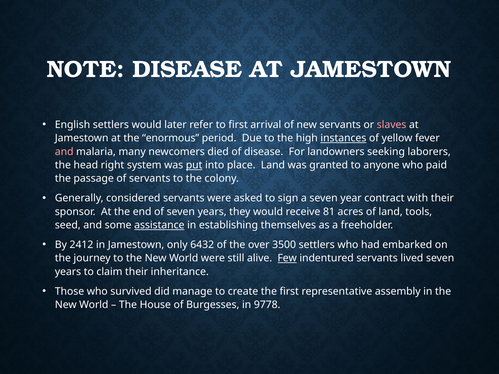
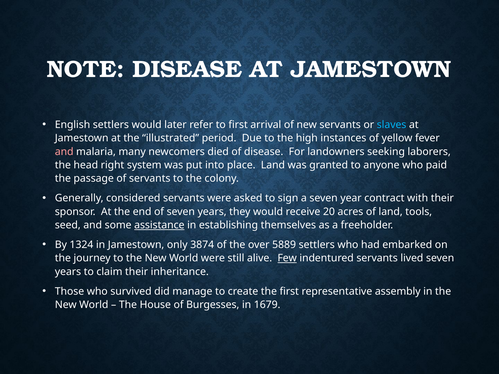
slaves colour: pink -> light blue
enormous: enormous -> illustrated
instances underline: present -> none
put underline: present -> none
81: 81 -> 20
2412: 2412 -> 1324
6432: 6432 -> 3874
3500: 3500 -> 5889
9778: 9778 -> 1679
